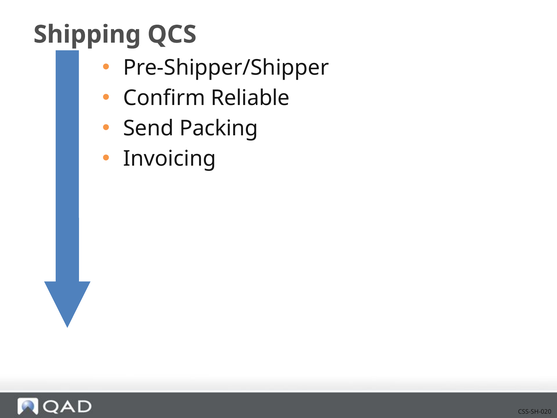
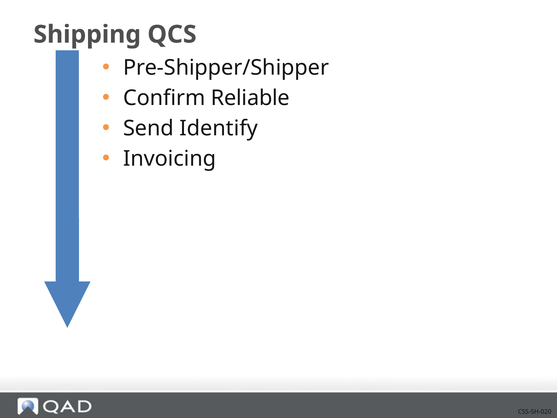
Packing: Packing -> Identify
